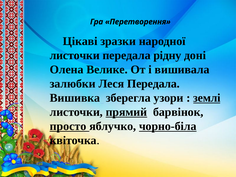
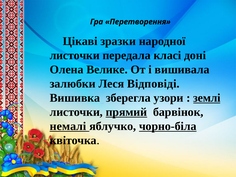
рідну: рідну -> класі
Леся Передала: Передала -> Відповіді
просто: просто -> немалі
